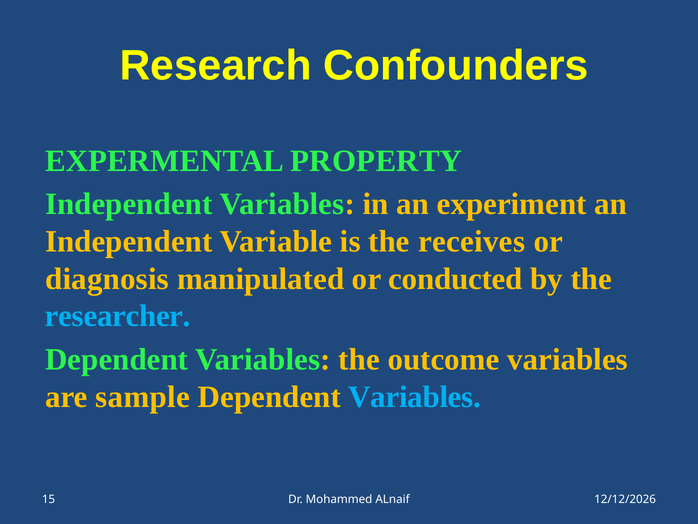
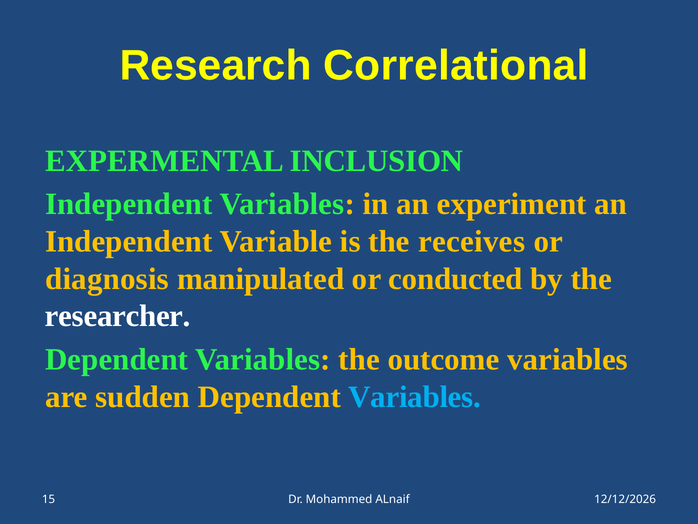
Confounders: Confounders -> Correlational
PROPERTY: PROPERTY -> INCLUSION
researcher colour: light blue -> white
sample: sample -> sudden
